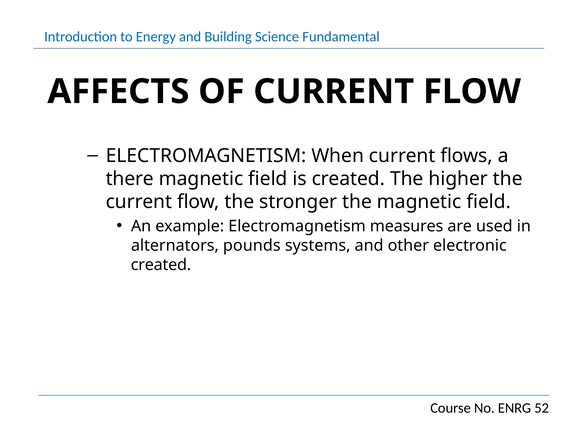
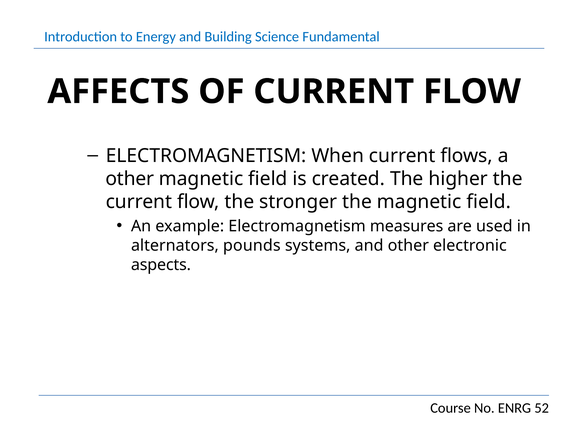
there at (130, 179): there -> other
created at (161, 264): created -> aspects
